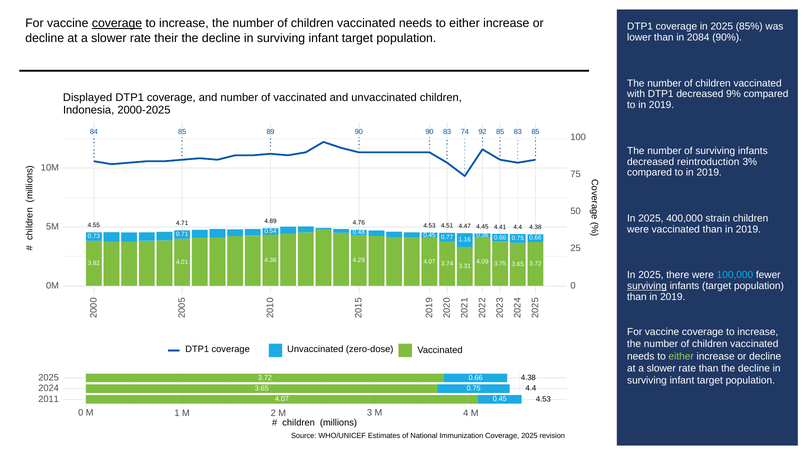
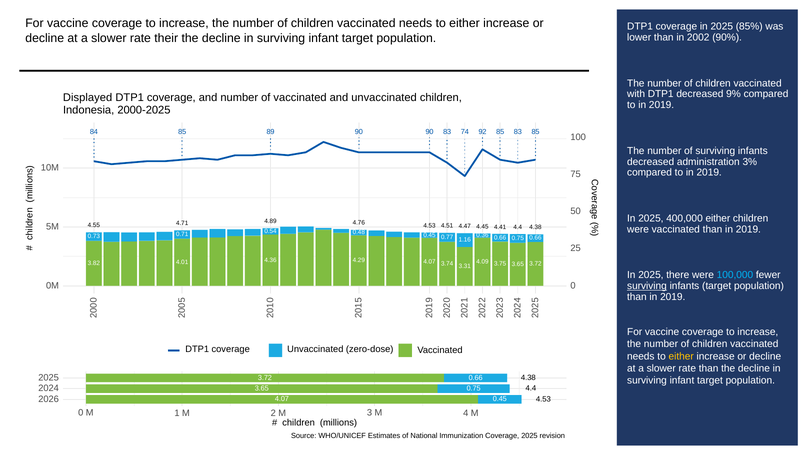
coverage at (117, 23) underline: present -> none
2084: 2084 -> 2002
reintroduction: reintroduction -> administration
400,000 strain: strain -> either
either at (681, 356) colour: light green -> yellow
2011: 2011 -> 2026
